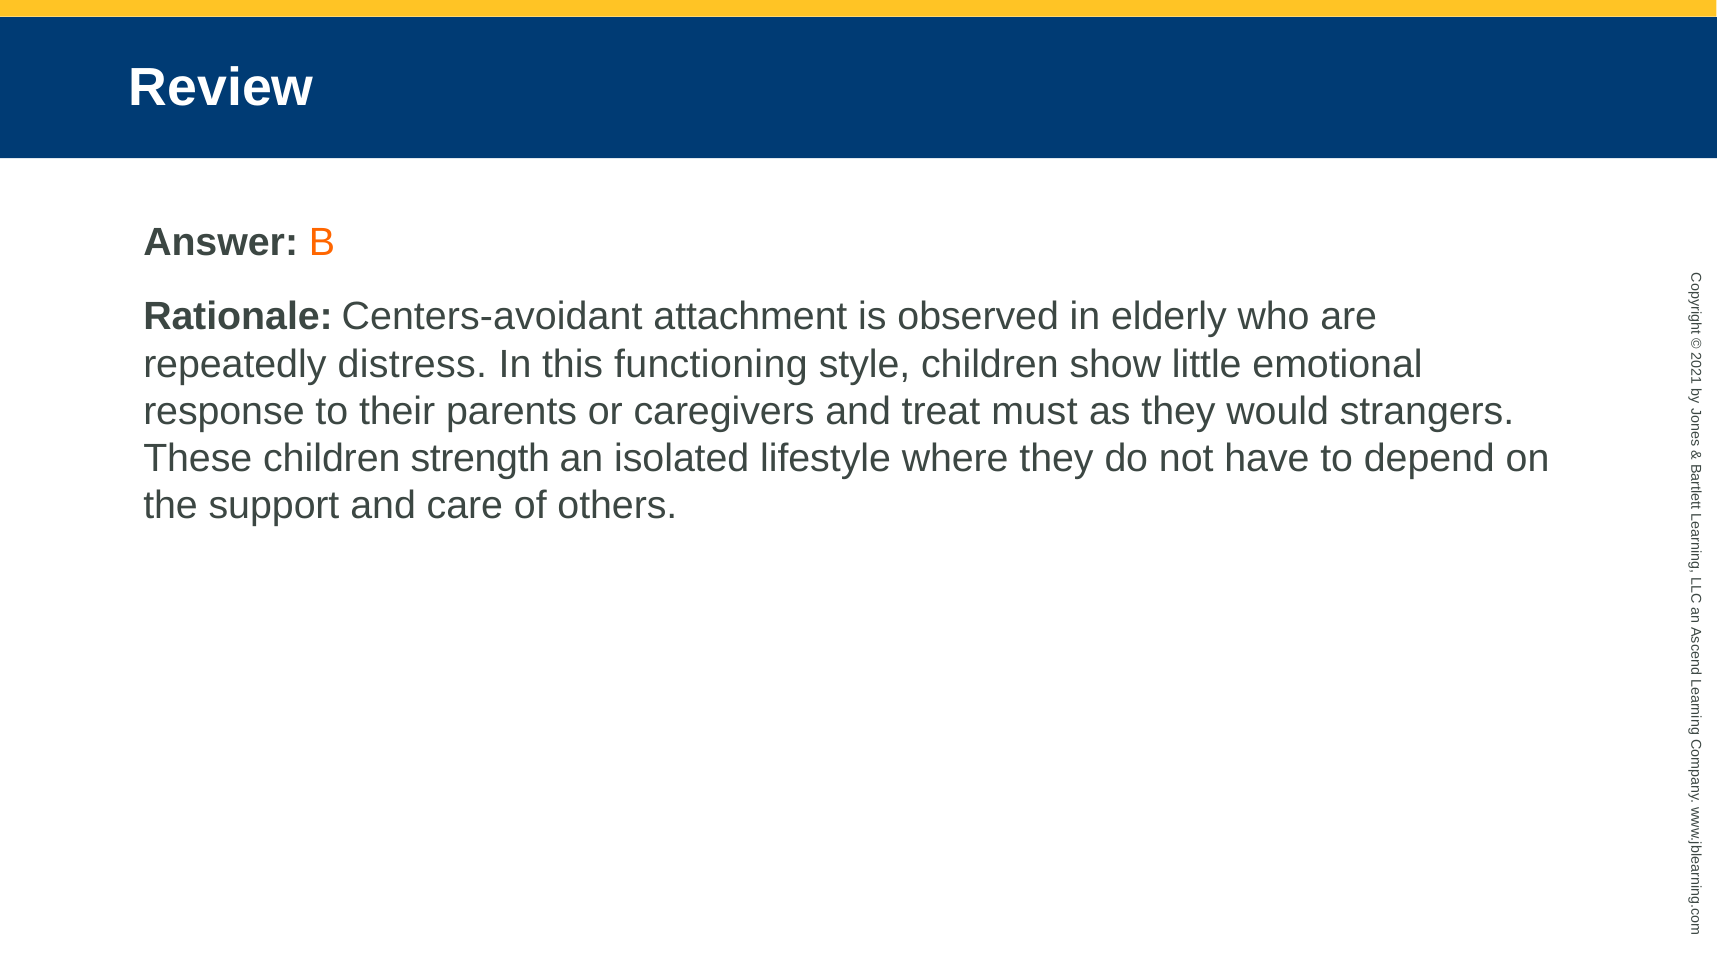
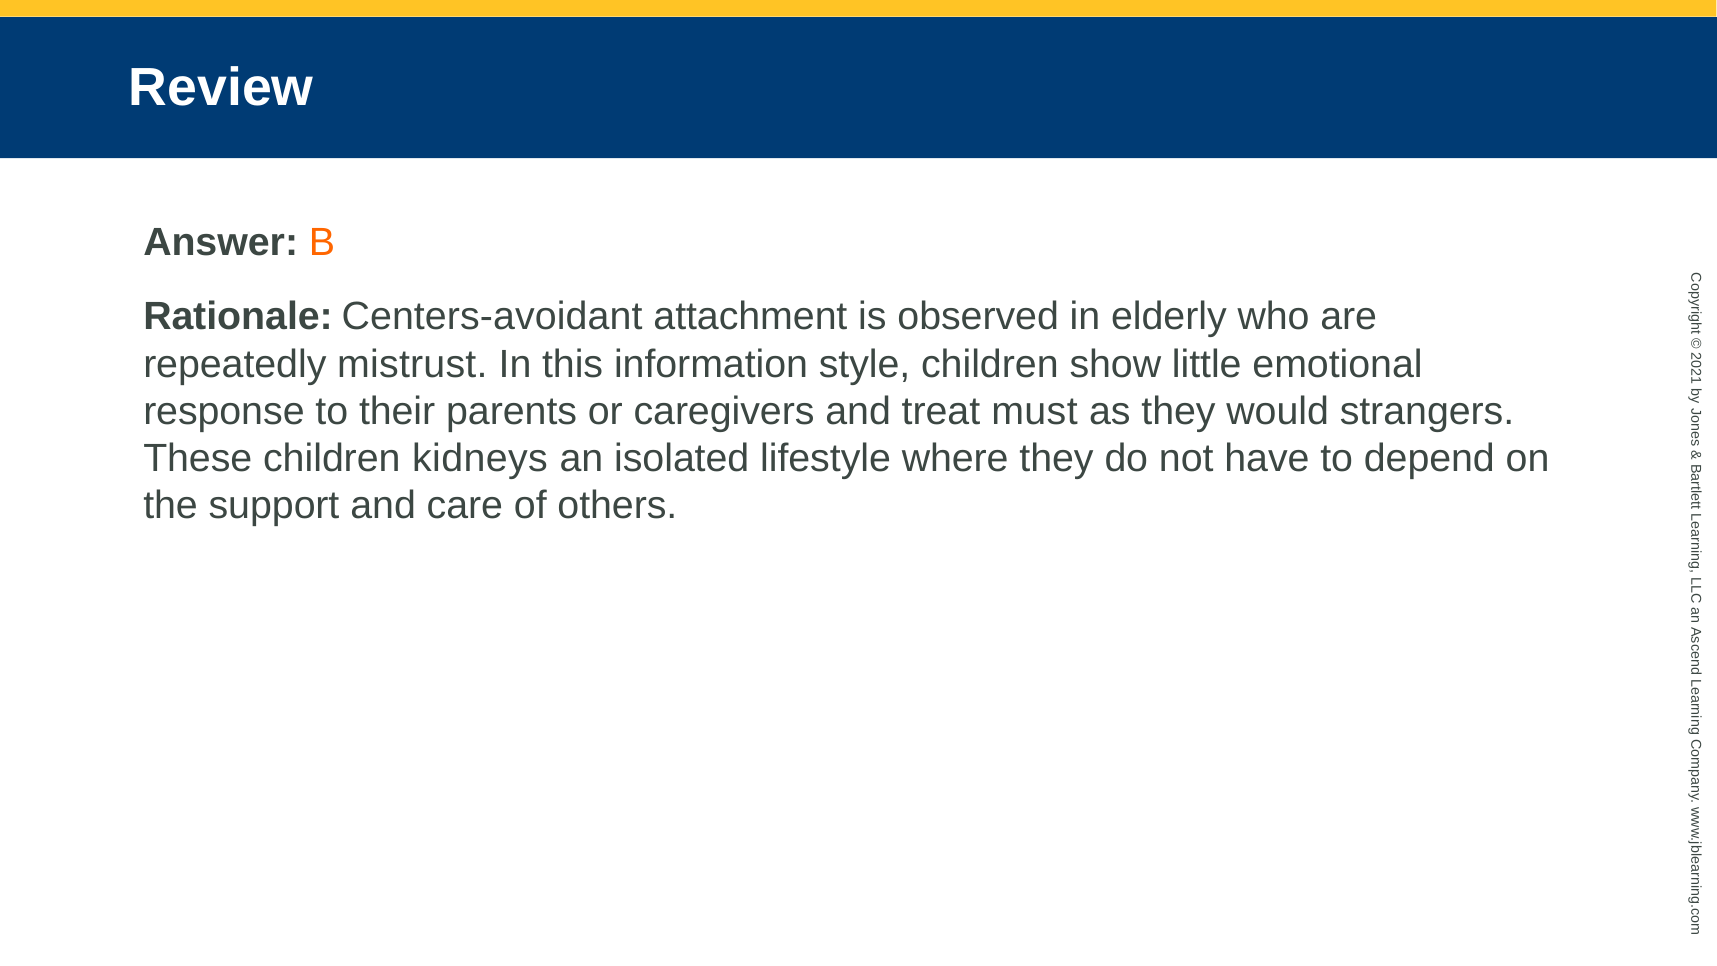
distress: distress -> mistrust
functioning: functioning -> information
strength: strength -> kidneys
